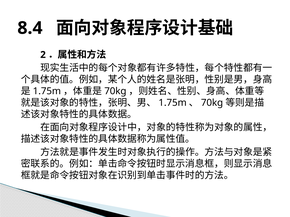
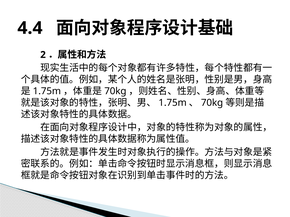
8.4: 8.4 -> 4.4
